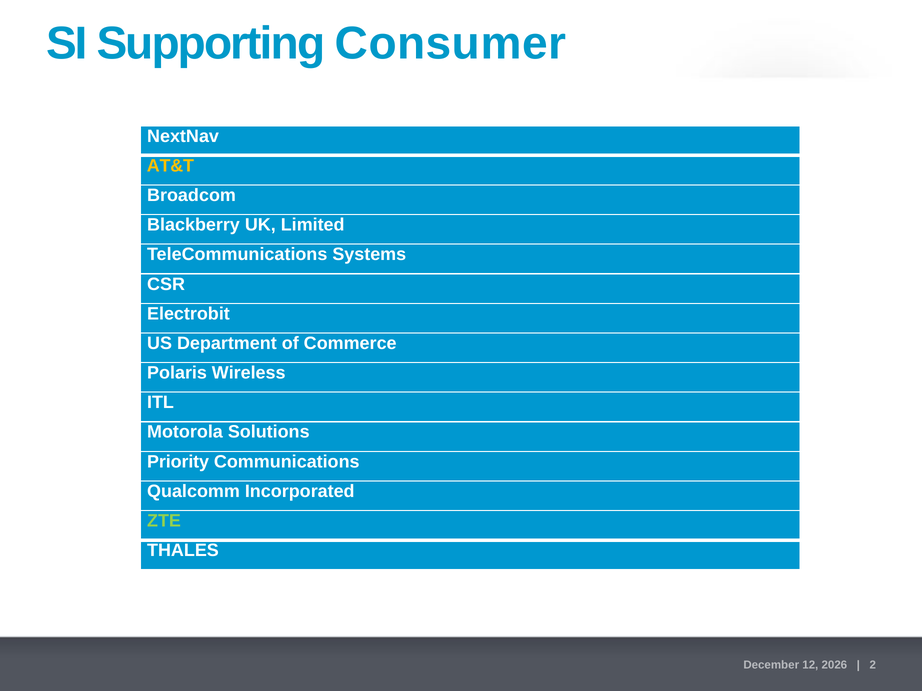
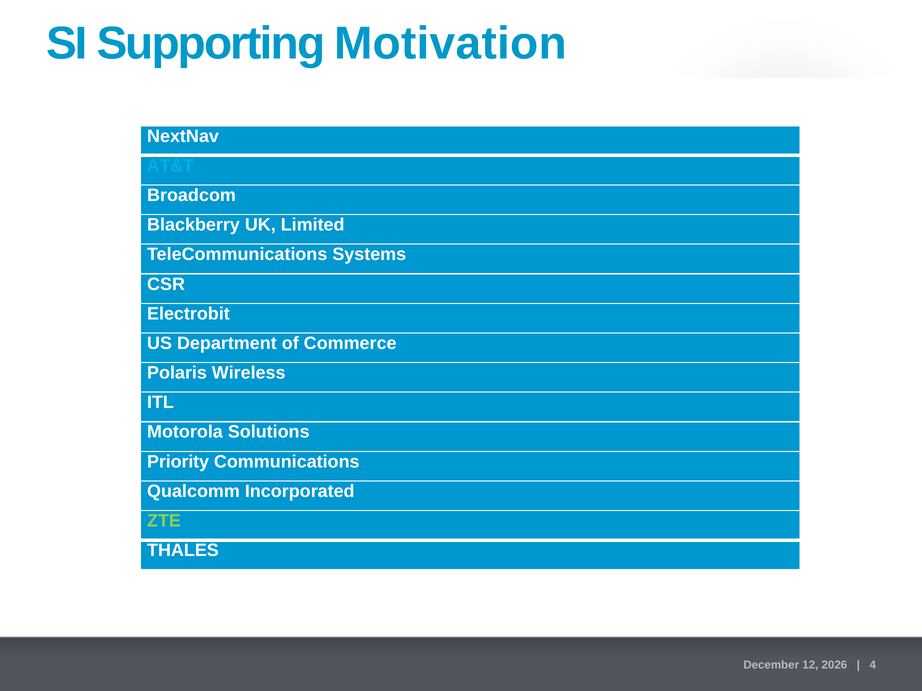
Consumer: Consumer -> Motivation
AT&T colour: yellow -> light blue
2: 2 -> 4
